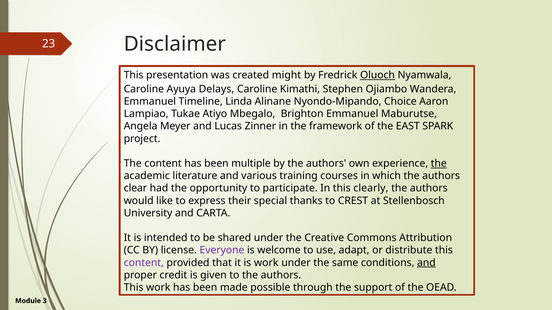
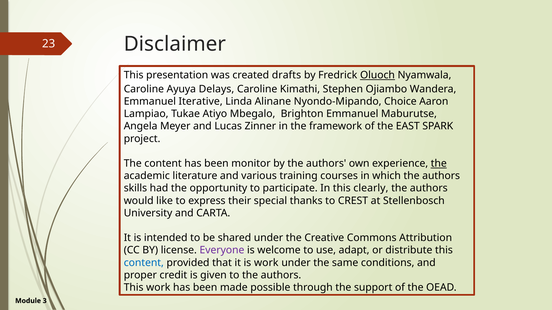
might: might -> drafts
Timeline: Timeline -> Iterative
multiple: multiple -> monitor
clear: clear -> skills
content at (144, 263) colour: purple -> blue
and at (426, 263) underline: present -> none
